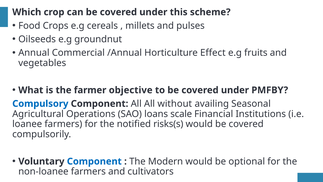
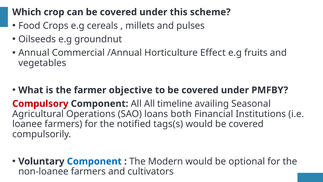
Compulsory colour: blue -> red
without: without -> timeline
scale: scale -> both
risks(s: risks(s -> tags(s
